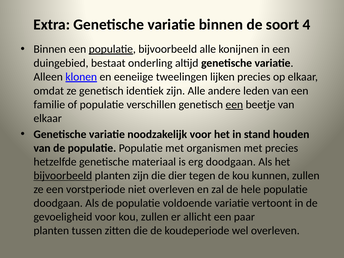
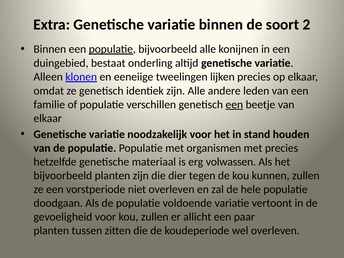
4: 4 -> 2
erg doodgaan: doodgaan -> volwassen
bijvoorbeeld at (63, 176) underline: present -> none
